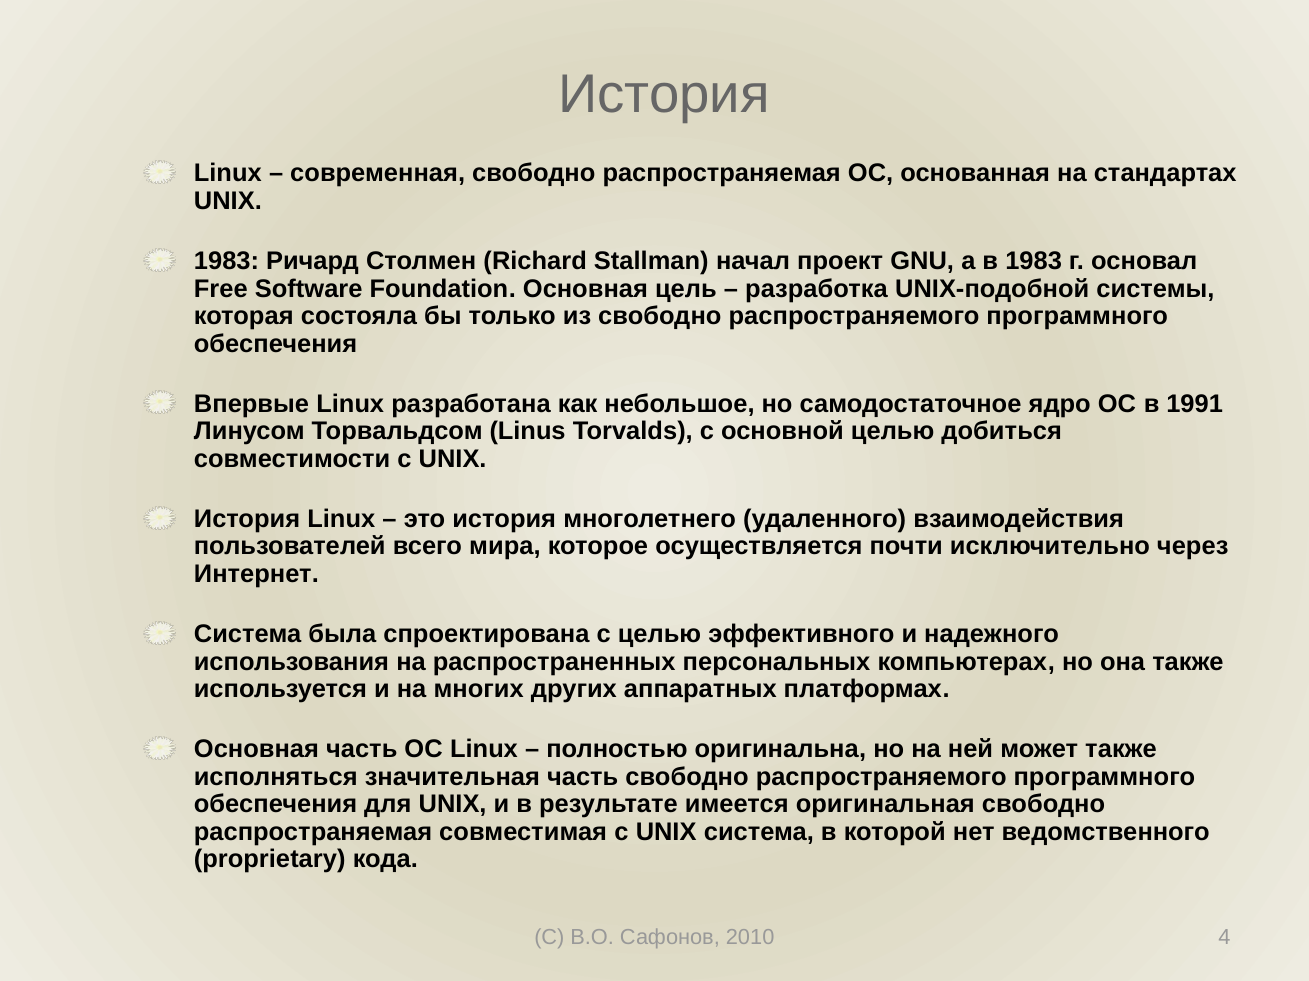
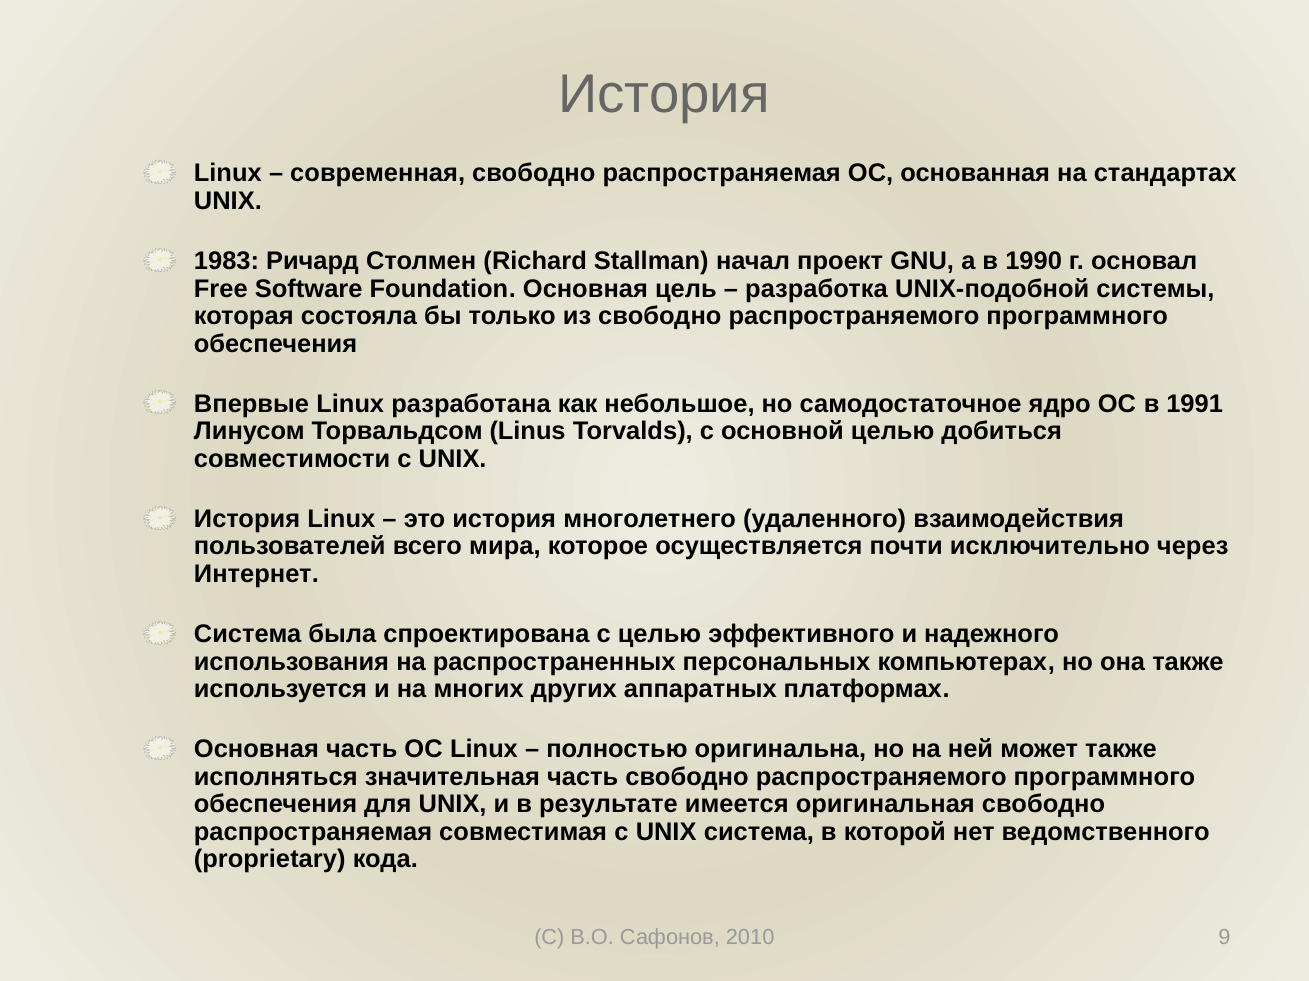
в 1983: 1983 -> 1990
4: 4 -> 9
